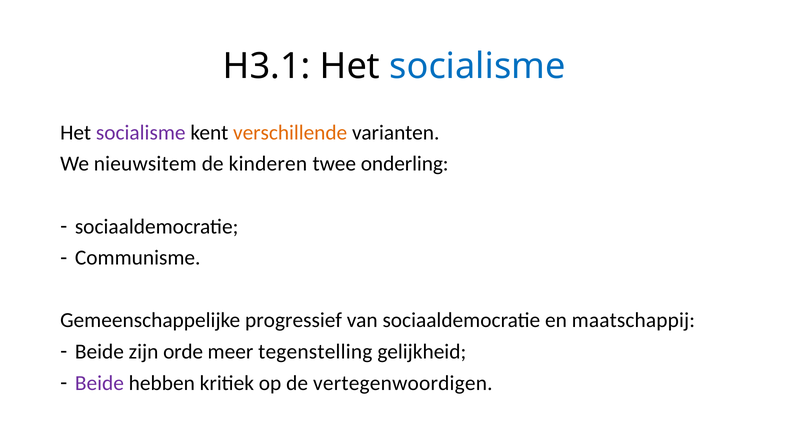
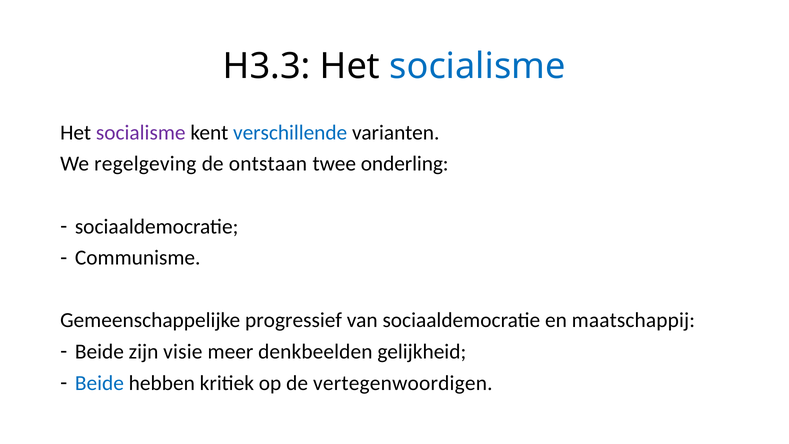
H3.1: H3.1 -> H3.3
verschillende colour: orange -> blue
nieuwsitem: nieuwsitem -> regelgeving
kinderen: kinderen -> ontstaan
orde: orde -> visie
tegenstelling: tegenstelling -> denkbeelden
Beide at (99, 383) colour: purple -> blue
